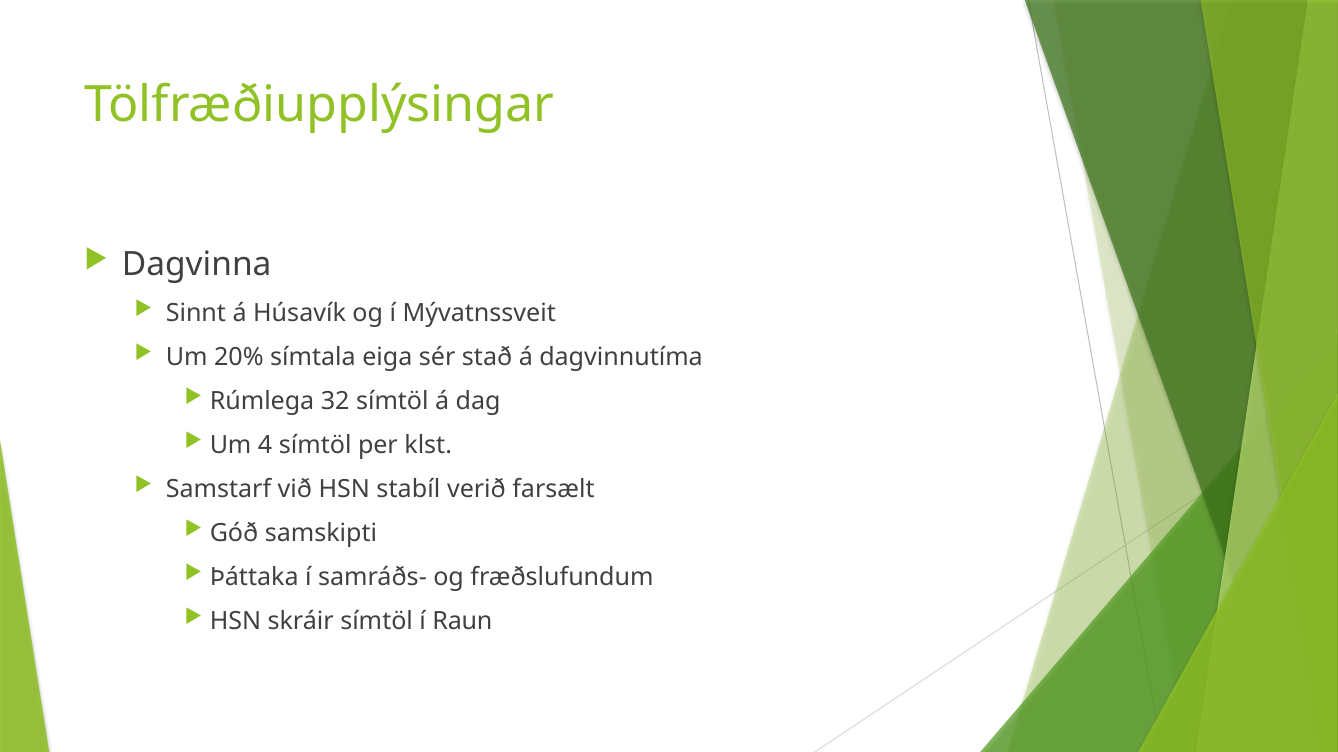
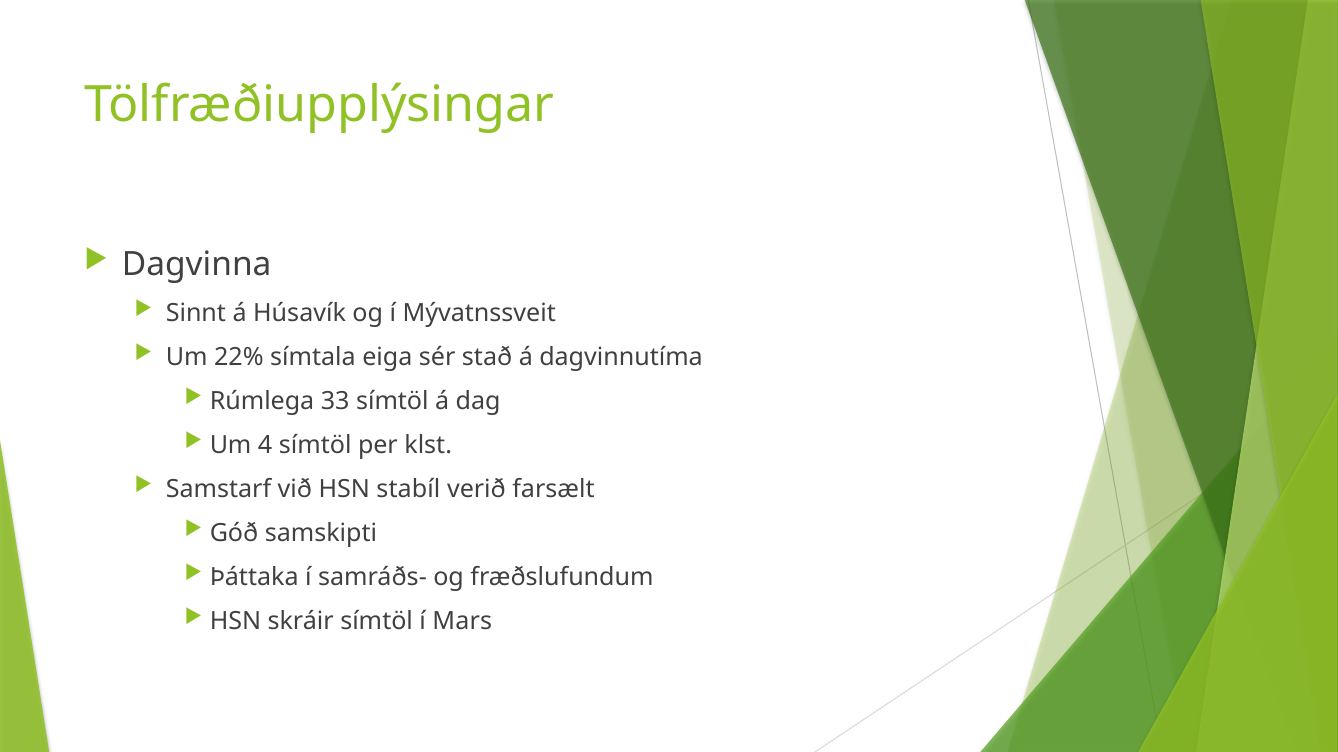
20%: 20% -> 22%
32: 32 -> 33
Raun: Raun -> Mars
